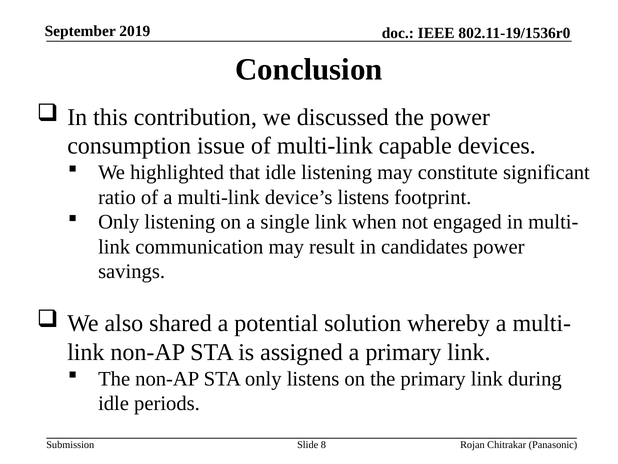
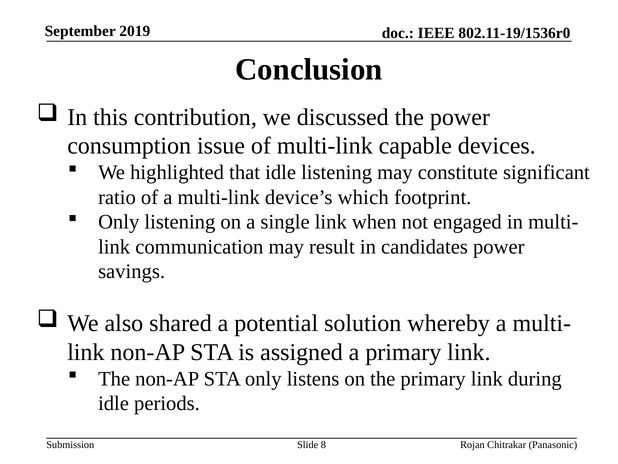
device’s listens: listens -> which
